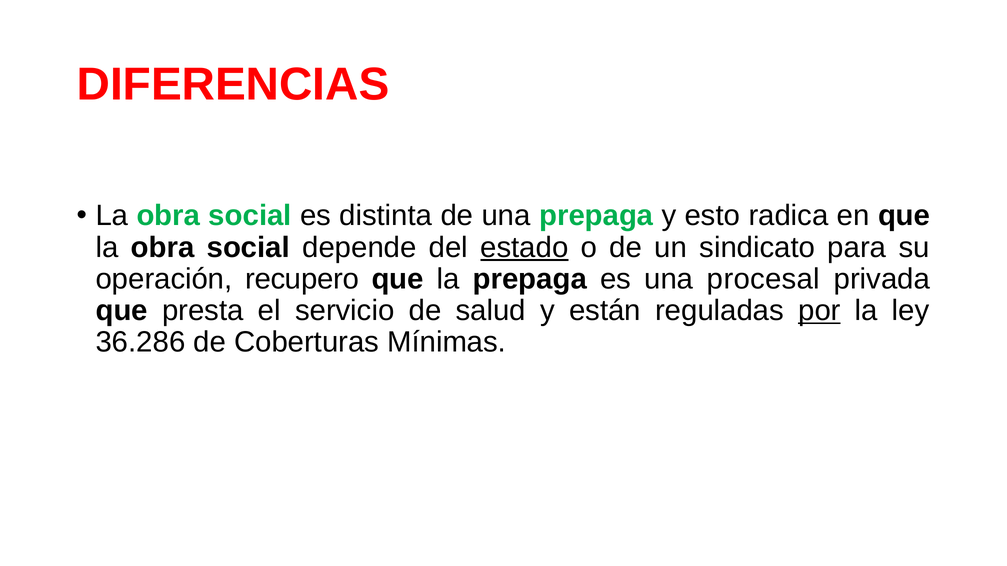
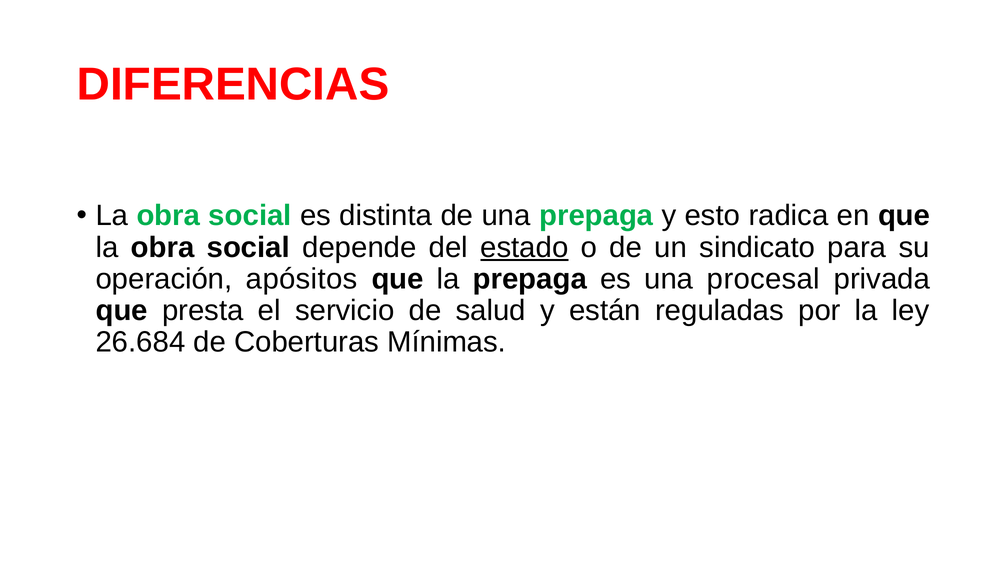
recupero: recupero -> apósitos
por underline: present -> none
36.286: 36.286 -> 26.684
